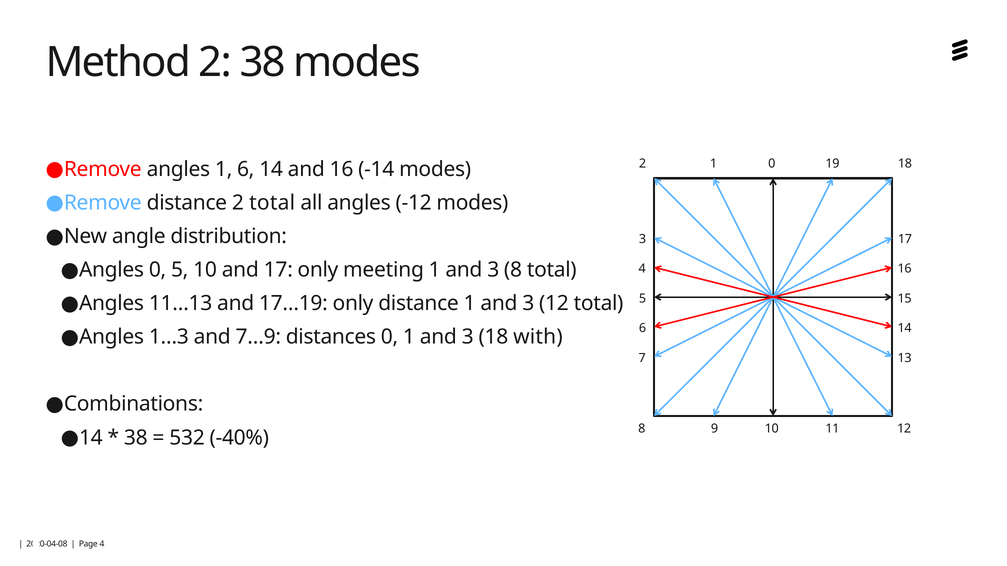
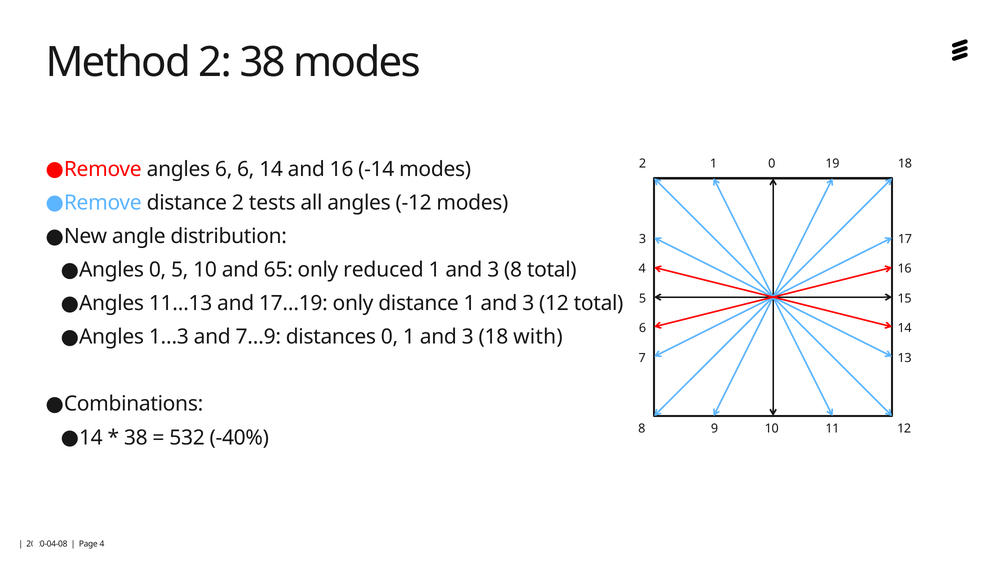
angles 1: 1 -> 6
2 total: total -> tests
and 17: 17 -> 65
meeting: meeting -> reduced
